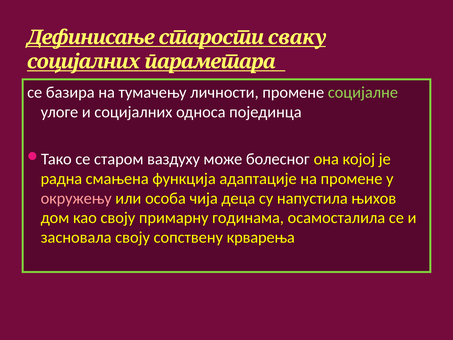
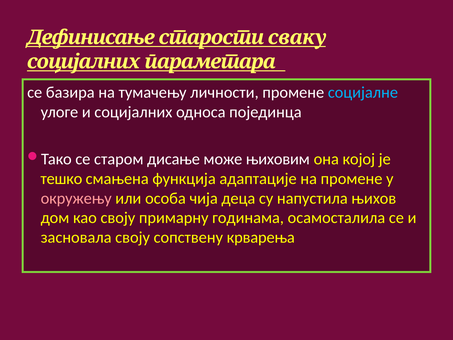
социјалне colour: light green -> light blue
ваздуху: ваздуху -> дисање
болесног: болесног -> њиховим
радна: радна -> тешко
